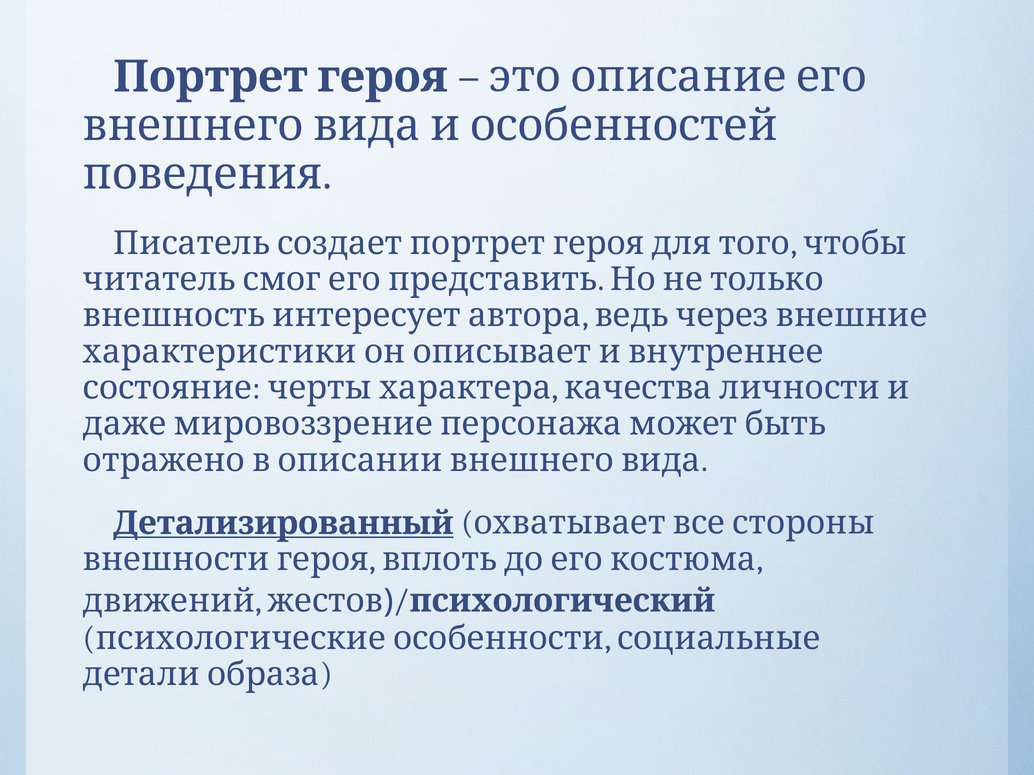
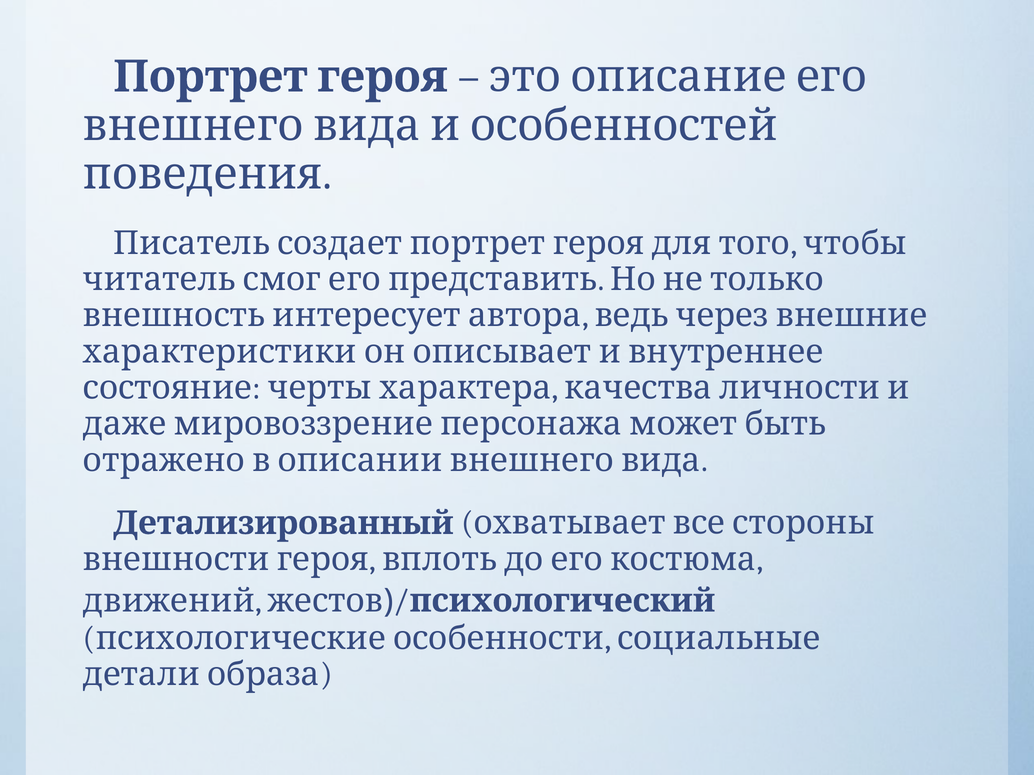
Детализированный underline: present -> none
